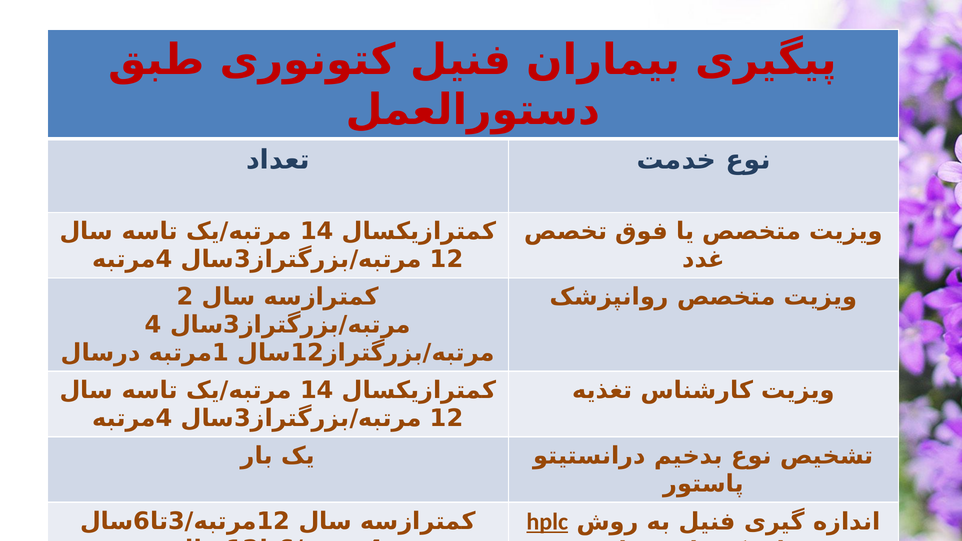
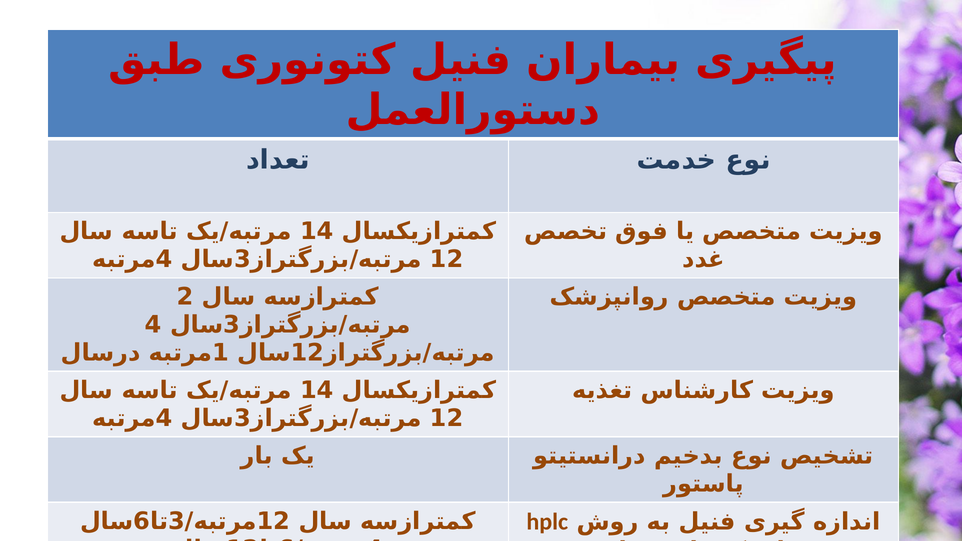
hplc underline: present -> none
